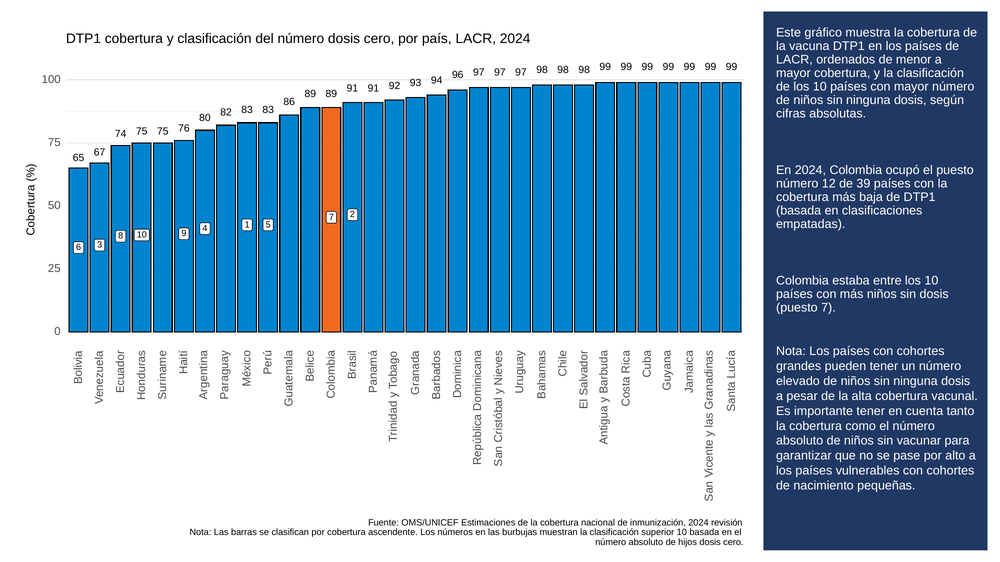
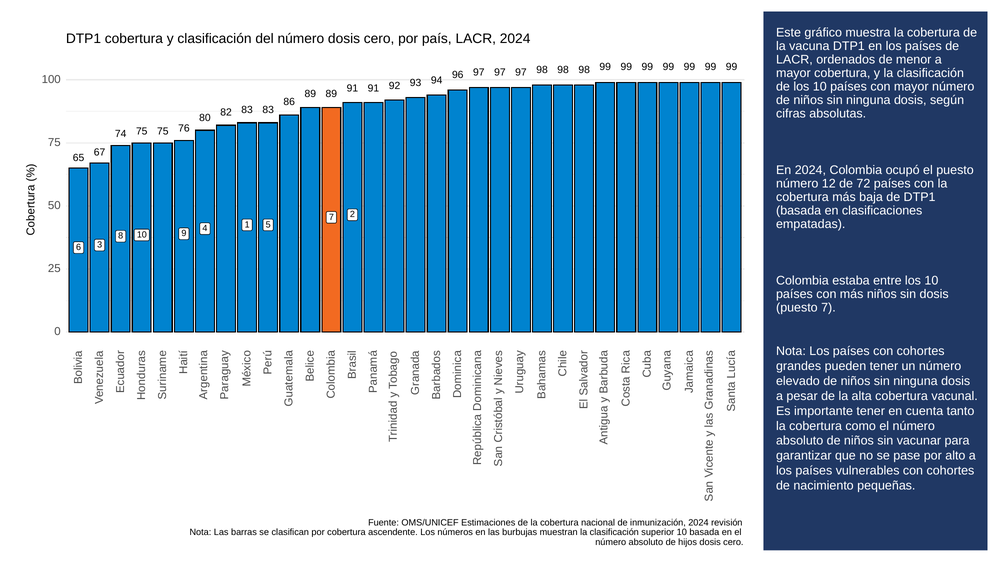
39: 39 -> 72
